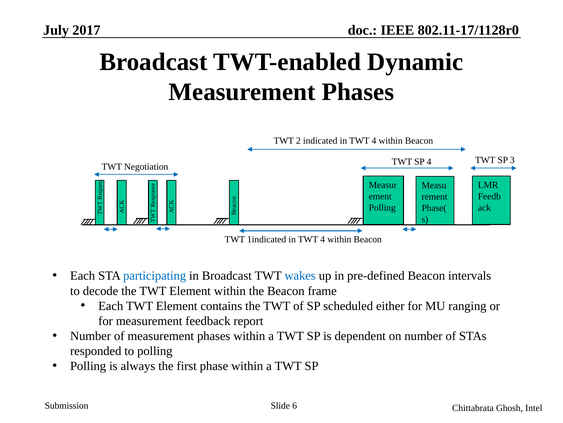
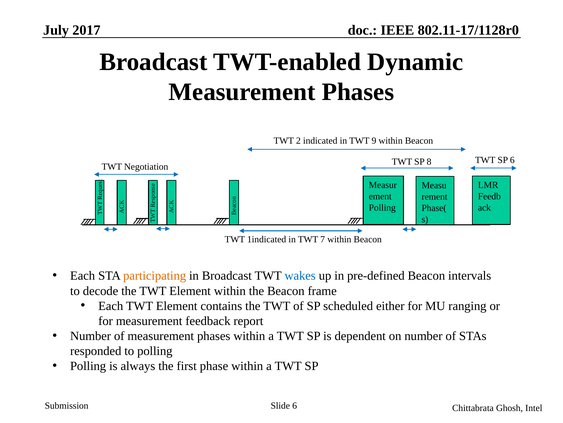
indicated in TWT 4: 4 -> 9
SP 3: 3 -> 6
SP 4: 4 -> 8
1indicated in TWT 4: 4 -> 7
participating colour: blue -> orange
